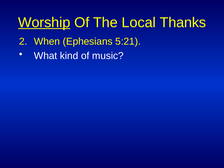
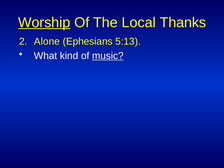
When: When -> Alone
5:21: 5:21 -> 5:13
music underline: none -> present
